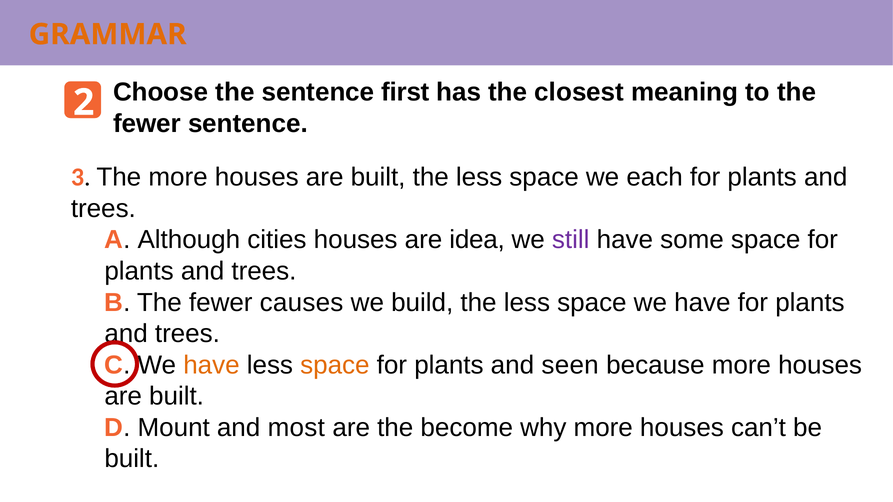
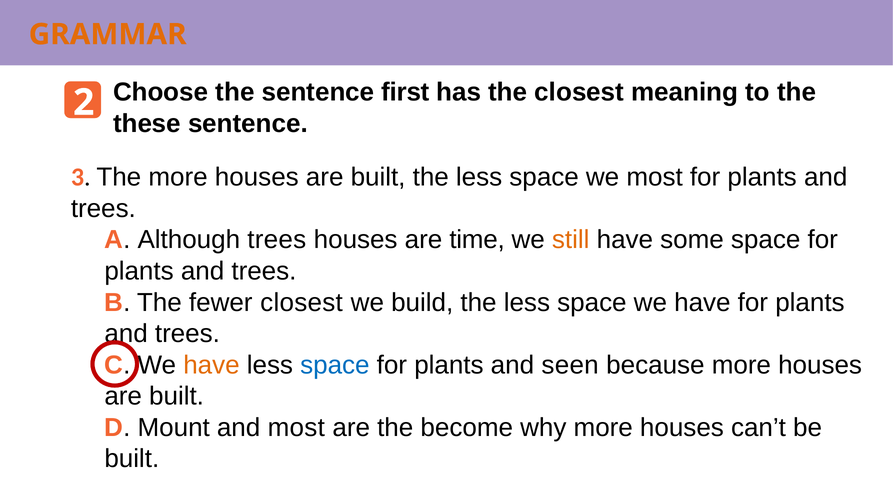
fewer at (147, 124): fewer -> these
we each: each -> most
Although cities: cities -> trees
idea: idea -> time
still colour: purple -> orange
fewer causes: causes -> closest
space at (335, 365) colour: orange -> blue
